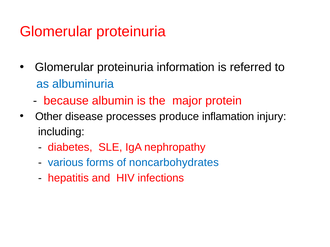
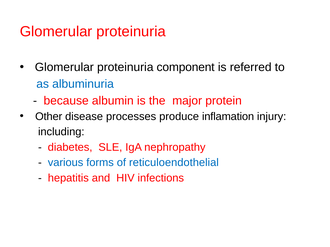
information: information -> component
noncarbohydrates: noncarbohydrates -> reticuloendothelial
